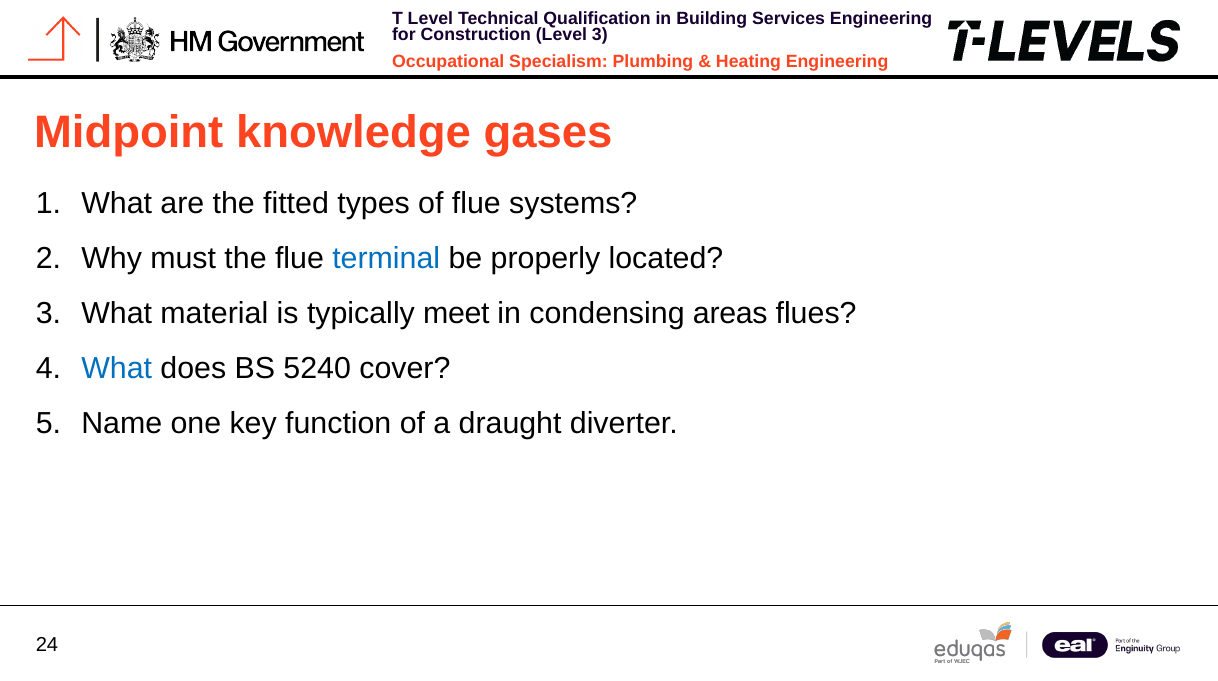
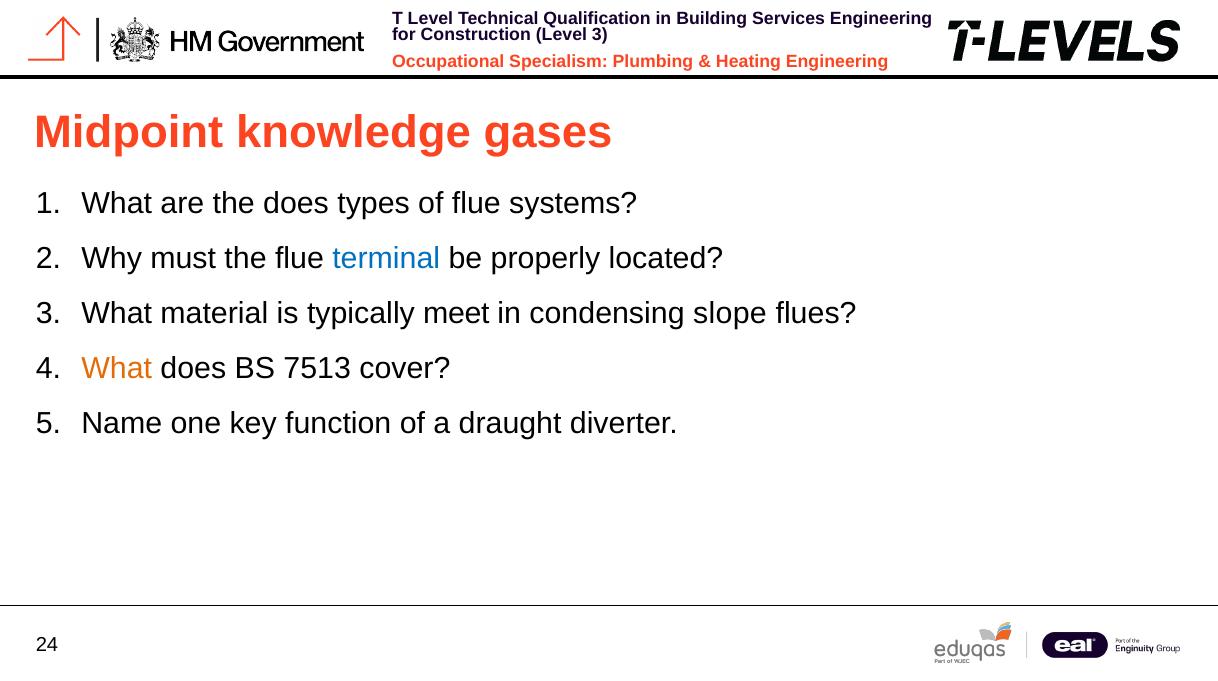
the fitted: fitted -> does
areas: areas -> slope
What at (117, 369) colour: blue -> orange
5240: 5240 -> 7513
